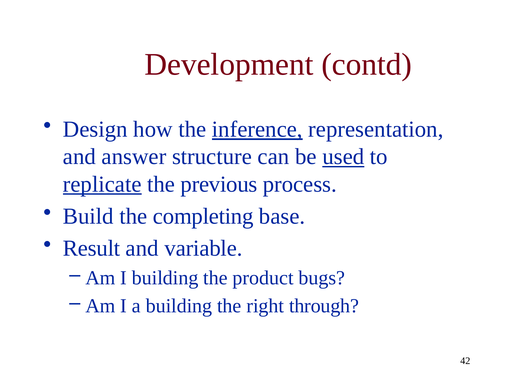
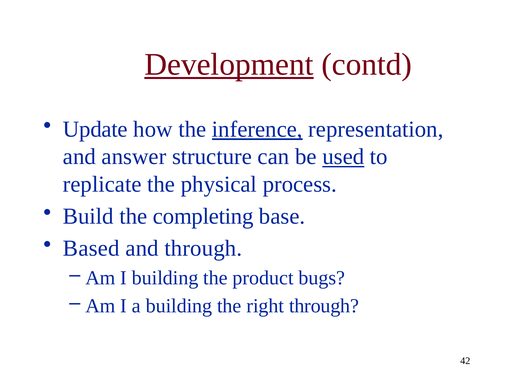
Development underline: none -> present
Design: Design -> Update
replicate underline: present -> none
previous: previous -> physical
Result: Result -> Based
and variable: variable -> through
